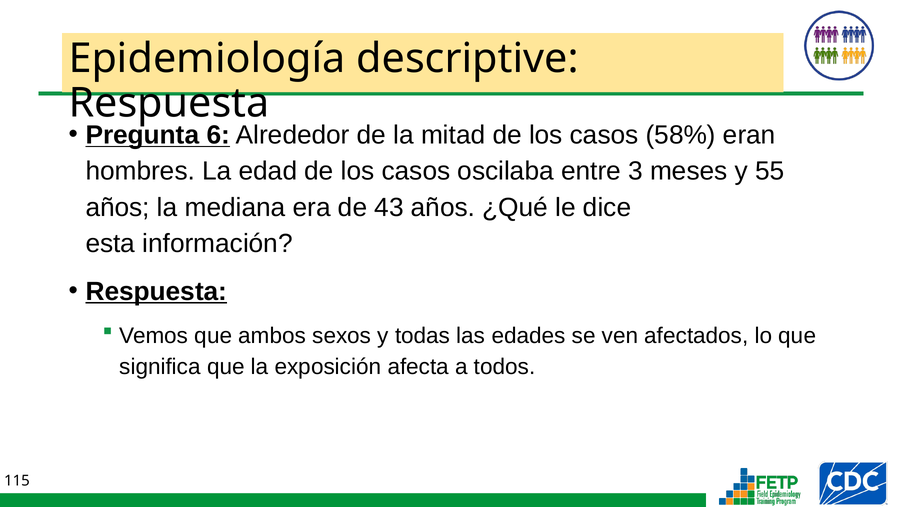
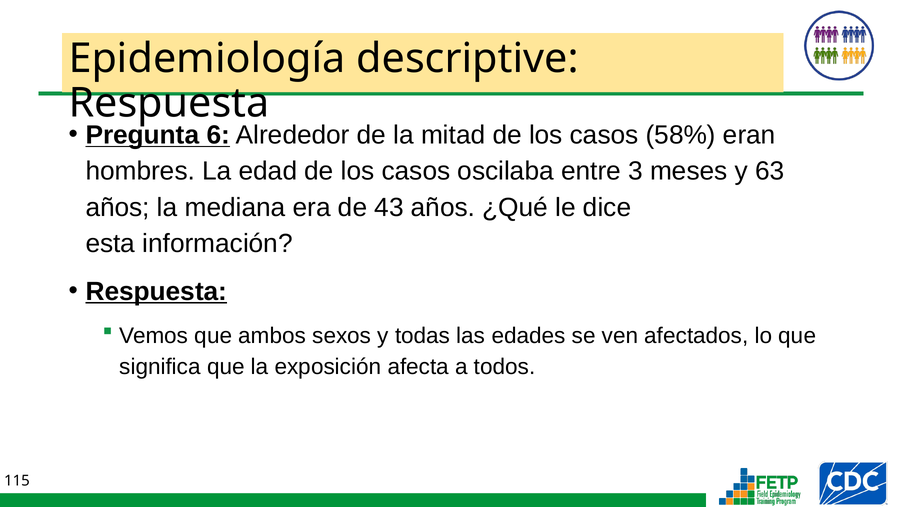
55: 55 -> 63
